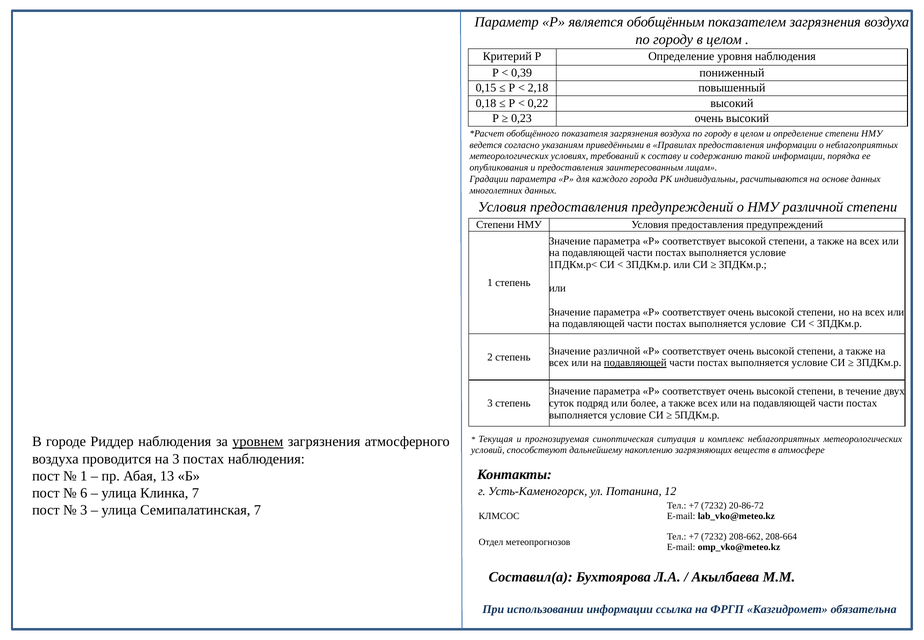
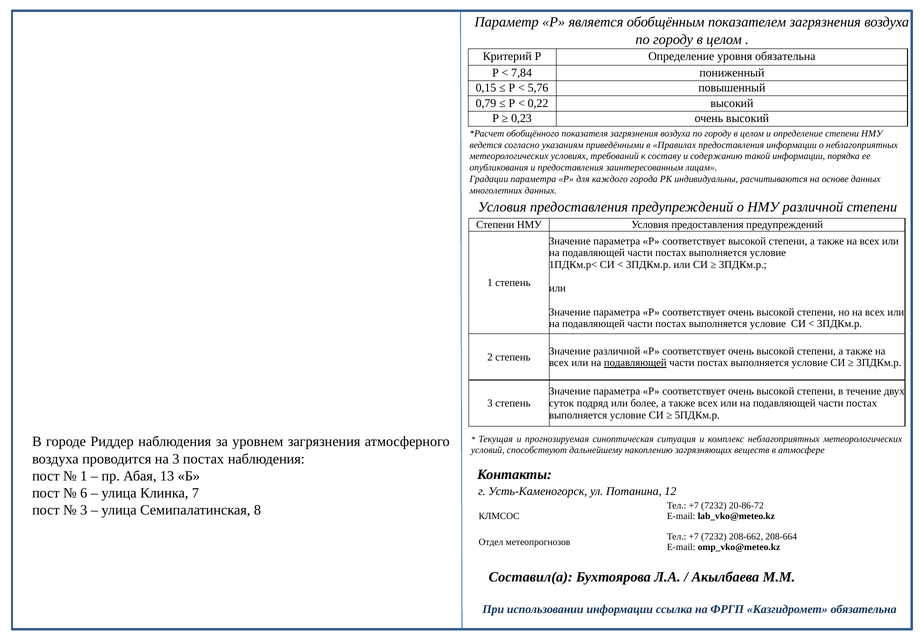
уровня наблюдения: наблюдения -> обязательна
0,39: 0,39 -> 7,84
2,18: 2,18 -> 5,76
0,18: 0,18 -> 0,79
уровнем underline: present -> none
Семипалатинская 7: 7 -> 8
